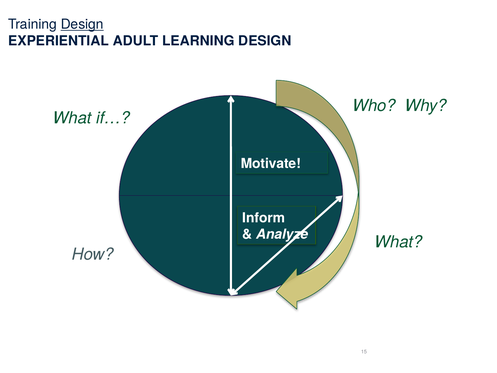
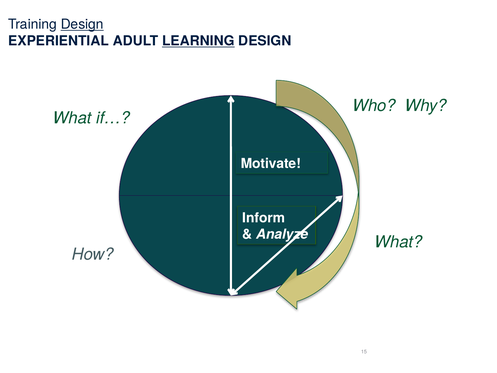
LEARNING underline: none -> present
